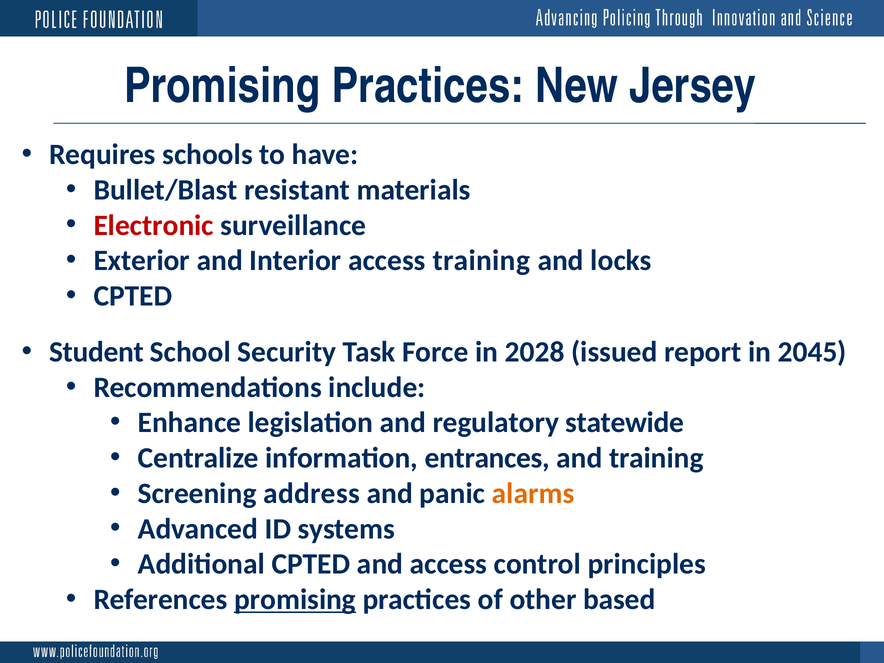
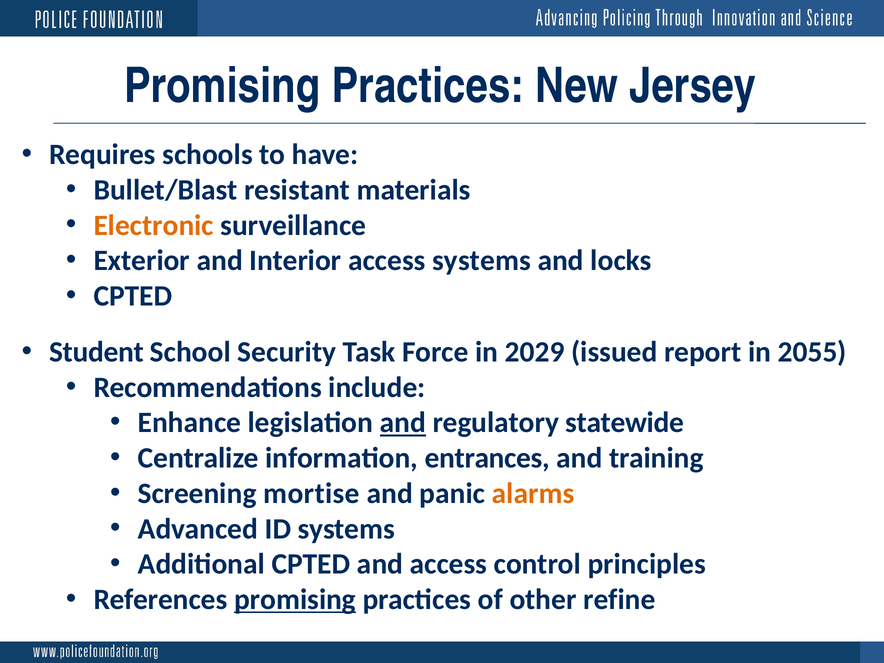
Electronic colour: red -> orange
access training: training -> systems
2028: 2028 -> 2029
2045: 2045 -> 2055
and at (403, 423) underline: none -> present
address: address -> mortise
based: based -> refine
